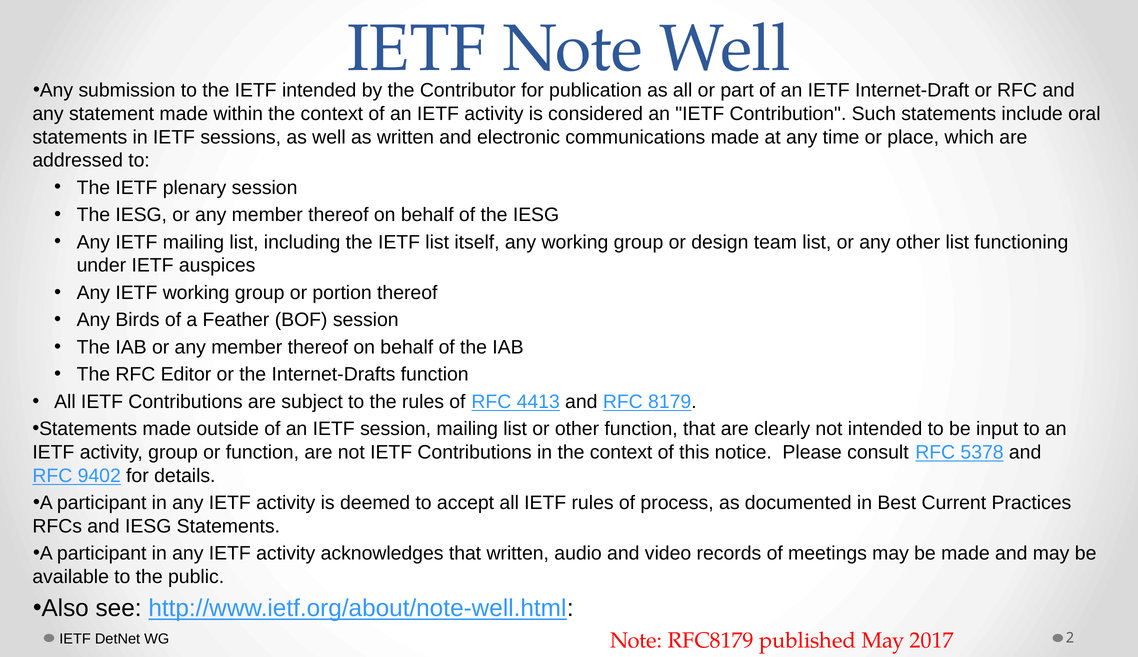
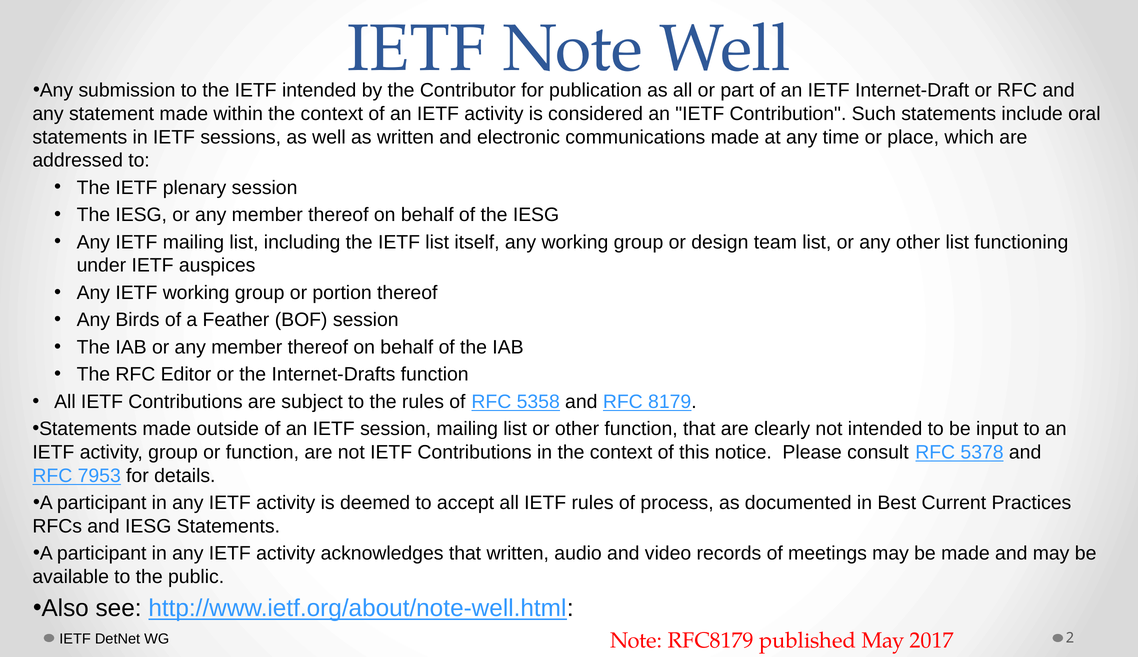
4413: 4413 -> 5358
9402: 9402 -> 7953
